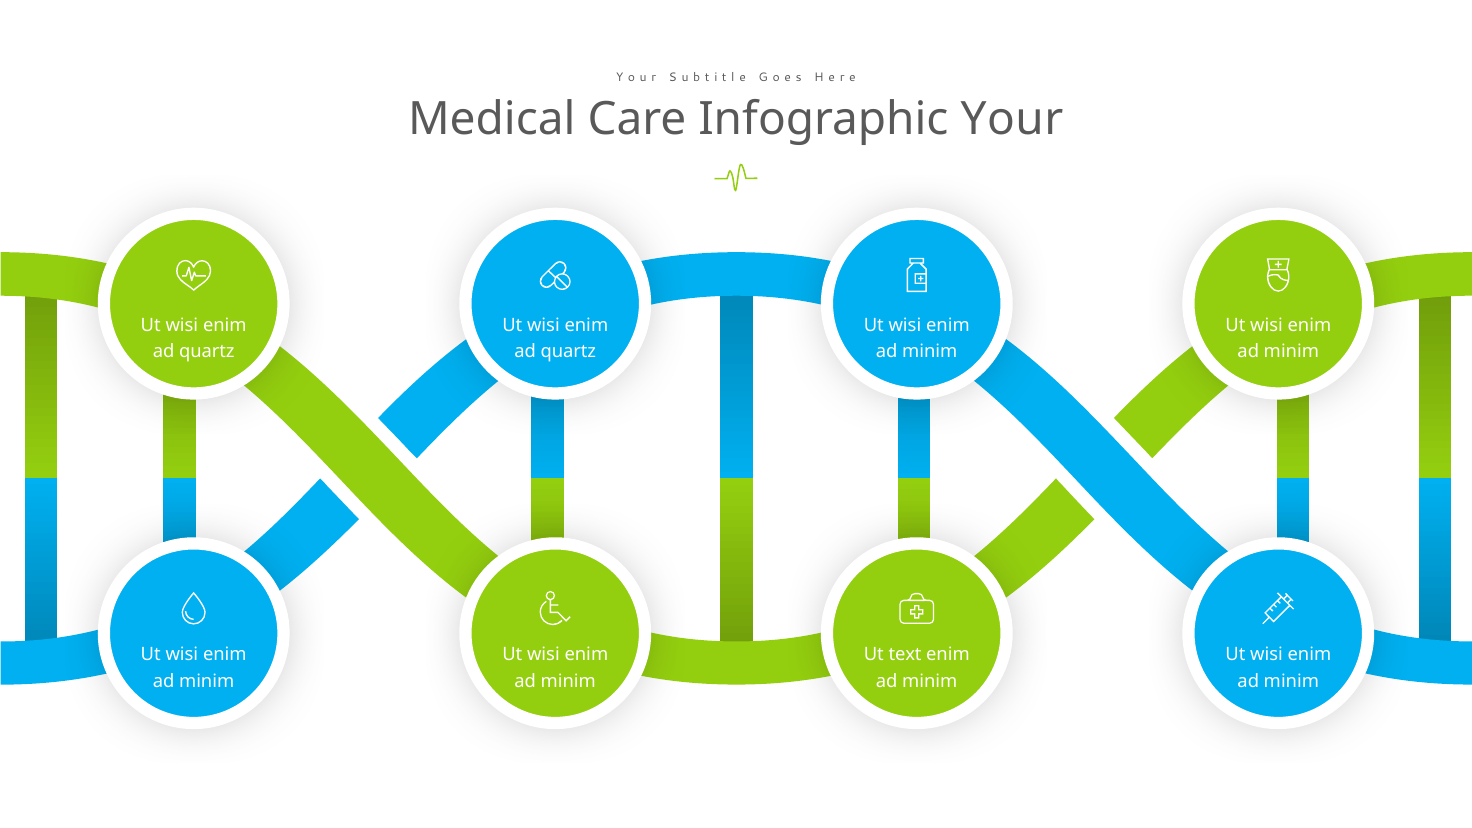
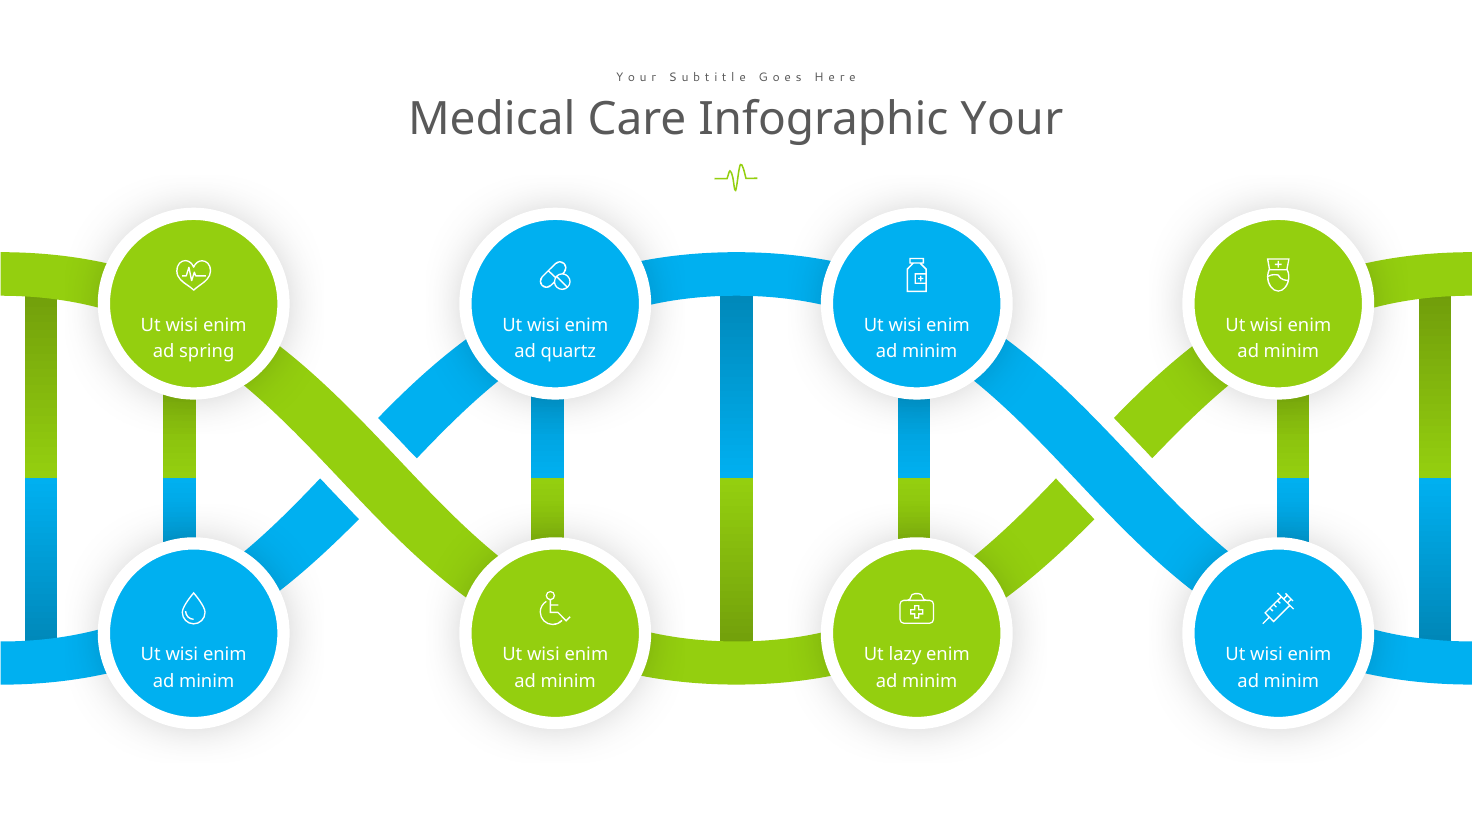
quartz at (207, 352): quartz -> spring
text: text -> lazy
